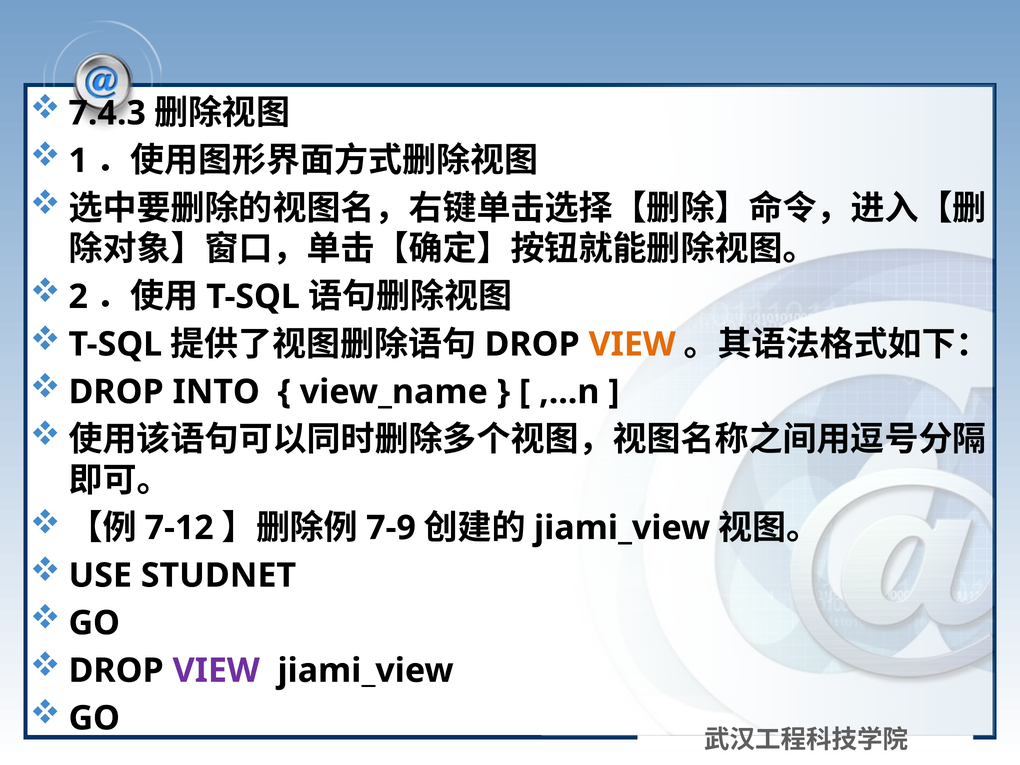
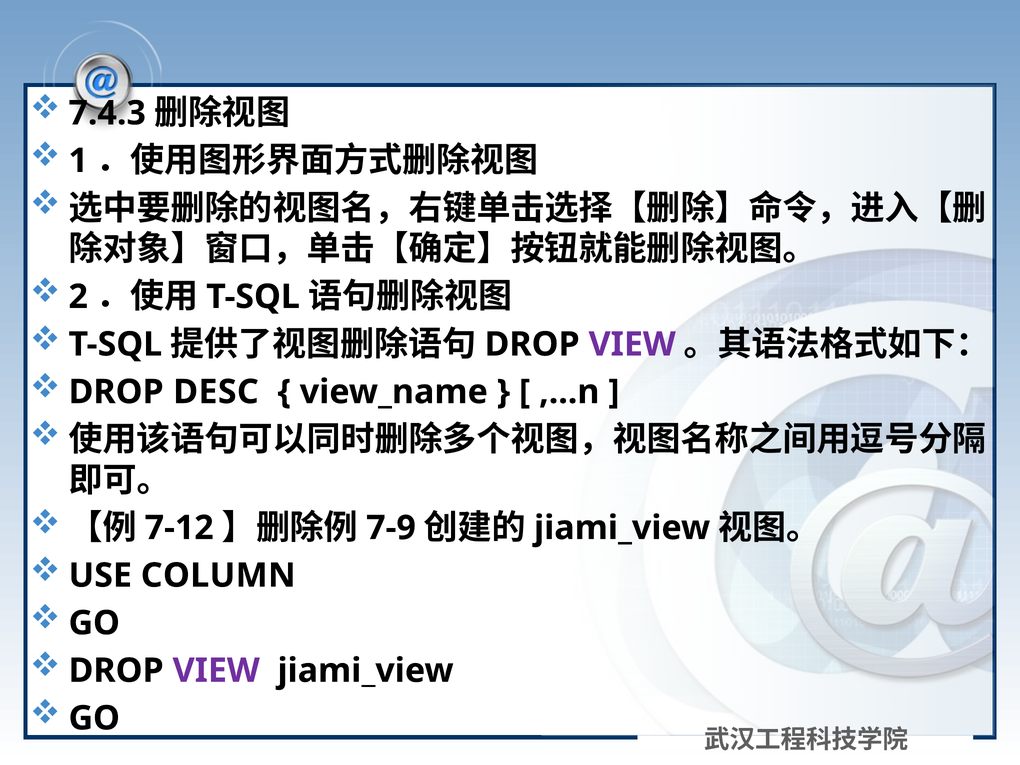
VIEW at (632, 344) colour: orange -> purple
INTO: INTO -> DESC
STUDNET: STUDNET -> COLUMN
